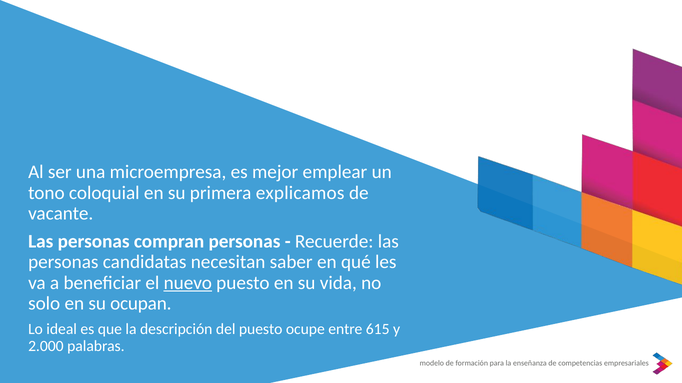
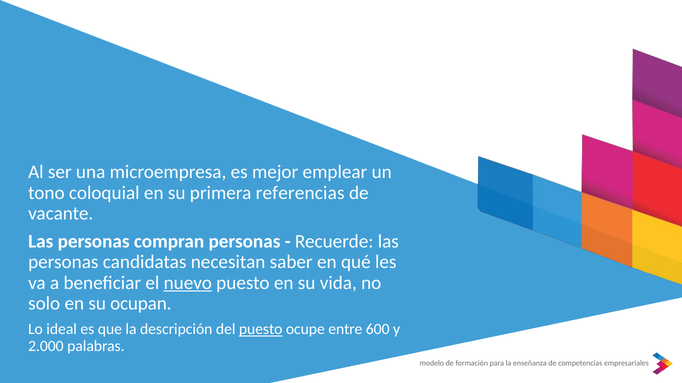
explicamos: explicamos -> referencias
puesto at (261, 330) underline: none -> present
615: 615 -> 600
